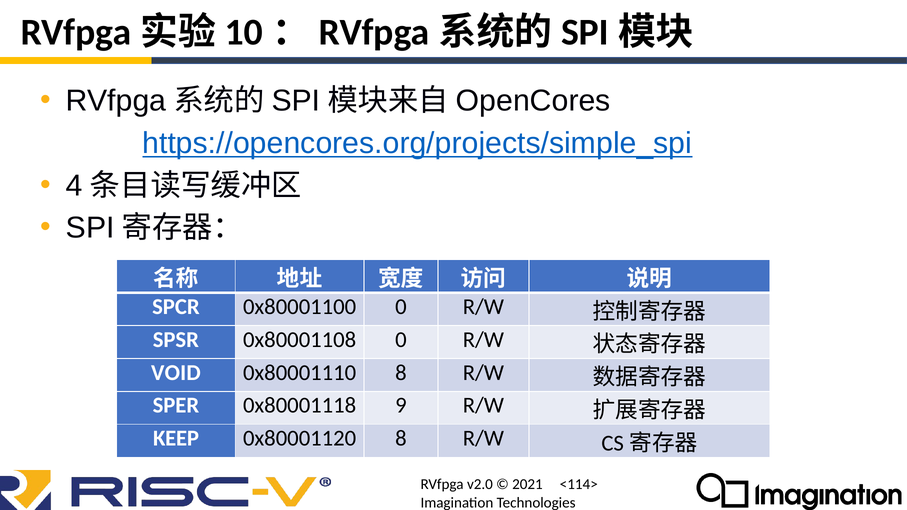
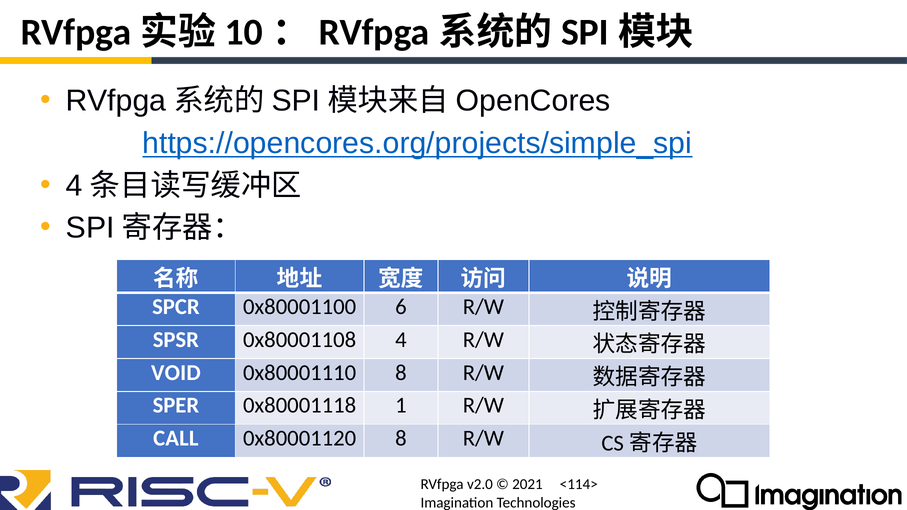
0x80001100 0: 0 -> 6
0x80001108 0: 0 -> 4
9: 9 -> 1
KEEP: KEEP -> CALL
